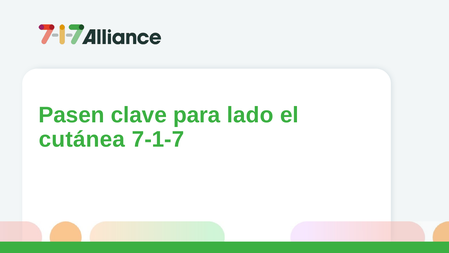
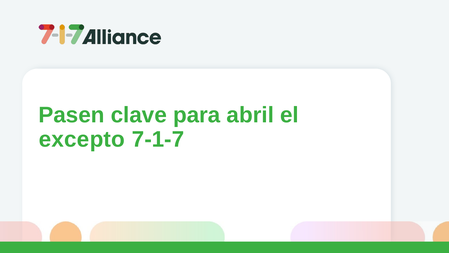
lado: lado -> abril
cutánea: cutánea -> excepto
